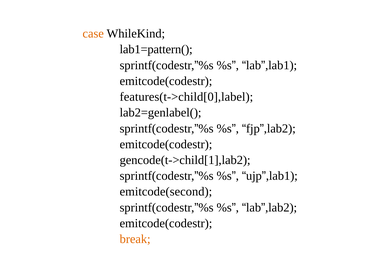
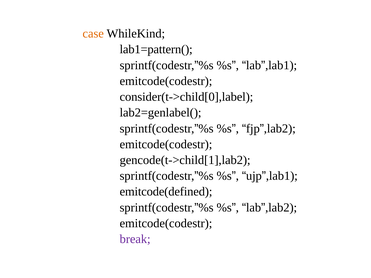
features(t->child[0],label: features(t->child[0],label -> consider(t->child[0],label
emitcode(second: emitcode(second -> emitcode(defined
break colour: orange -> purple
